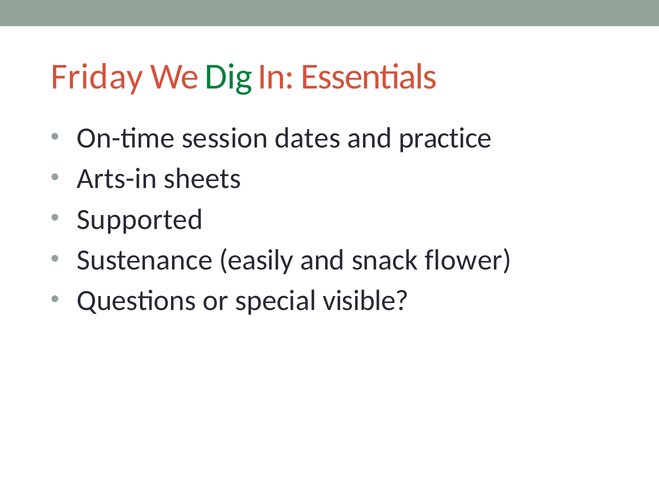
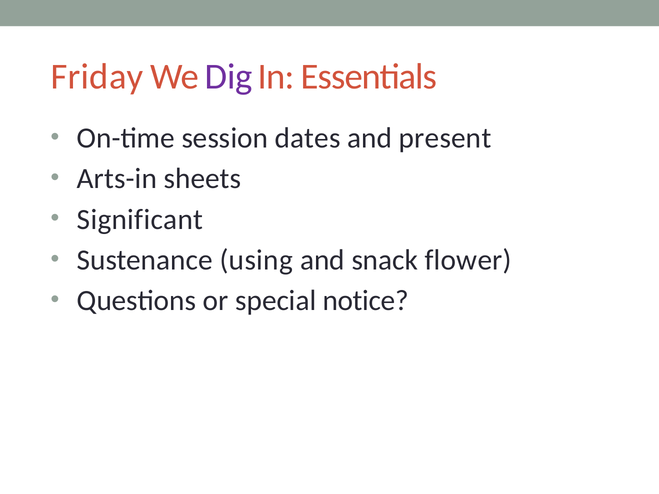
Dig colour: green -> purple
practice: practice -> present
Supported: Supported -> Significant
easily: easily -> using
visible: visible -> notice
